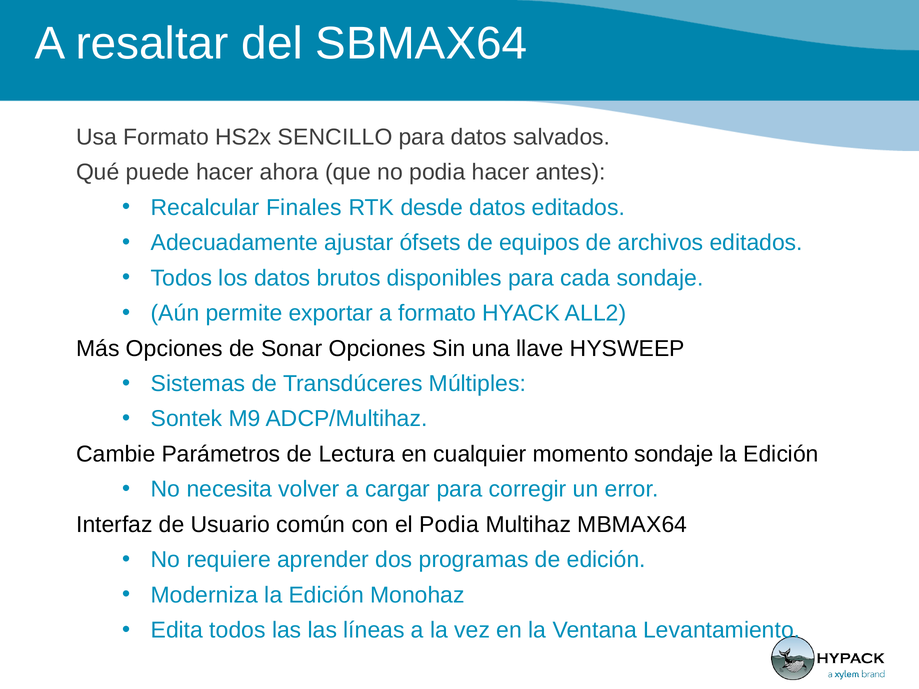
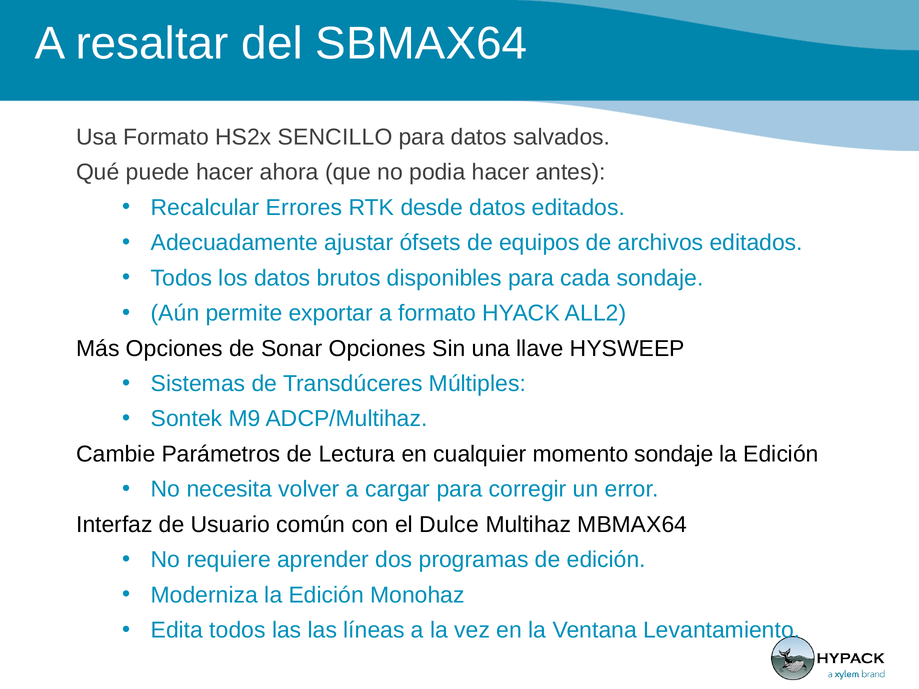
Finales: Finales -> Errores
el Podia: Podia -> Dulce
